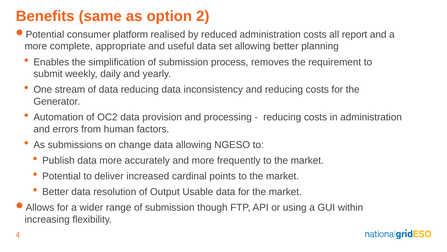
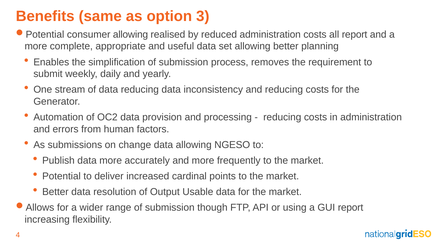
2: 2 -> 3
consumer platform: platform -> allowing
GUI within: within -> report
